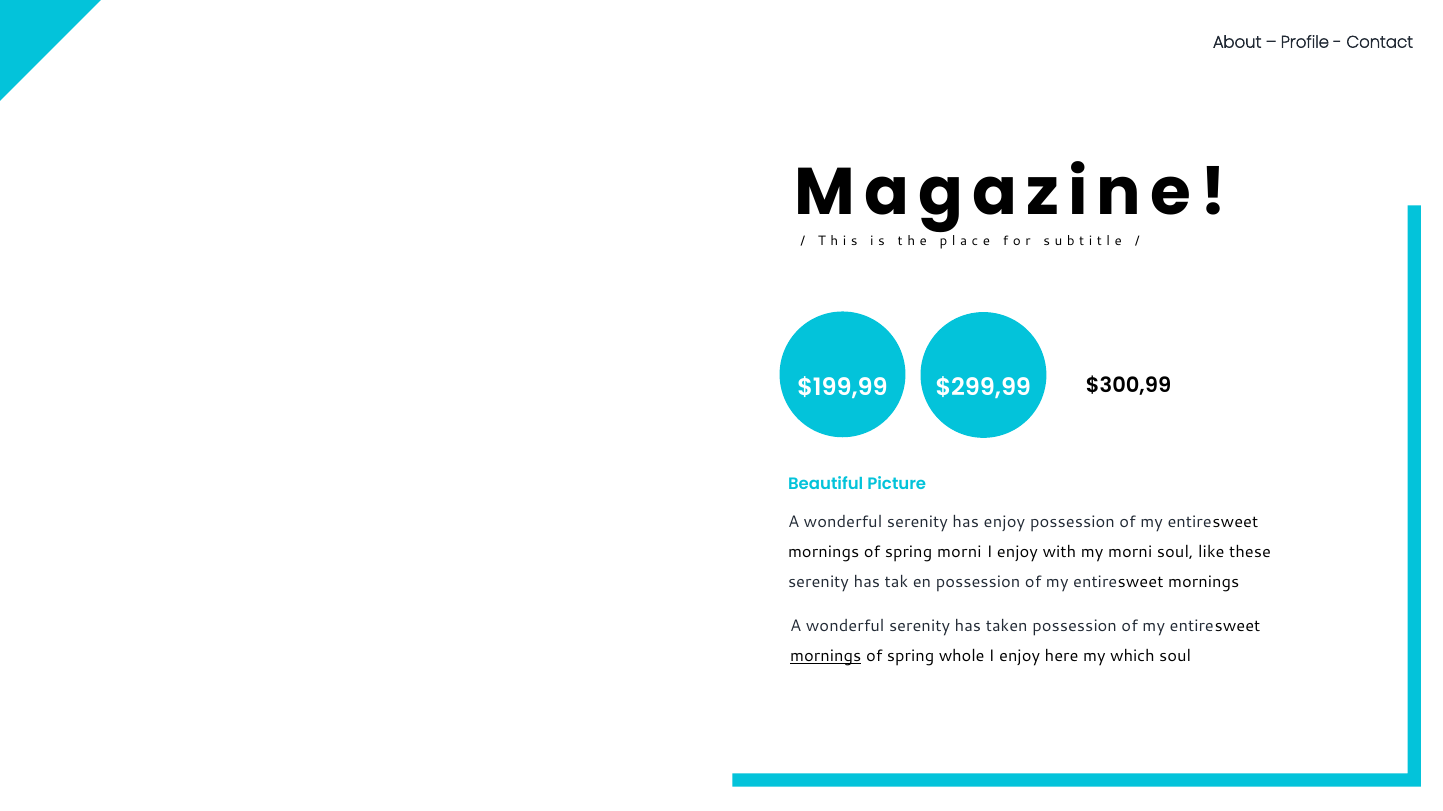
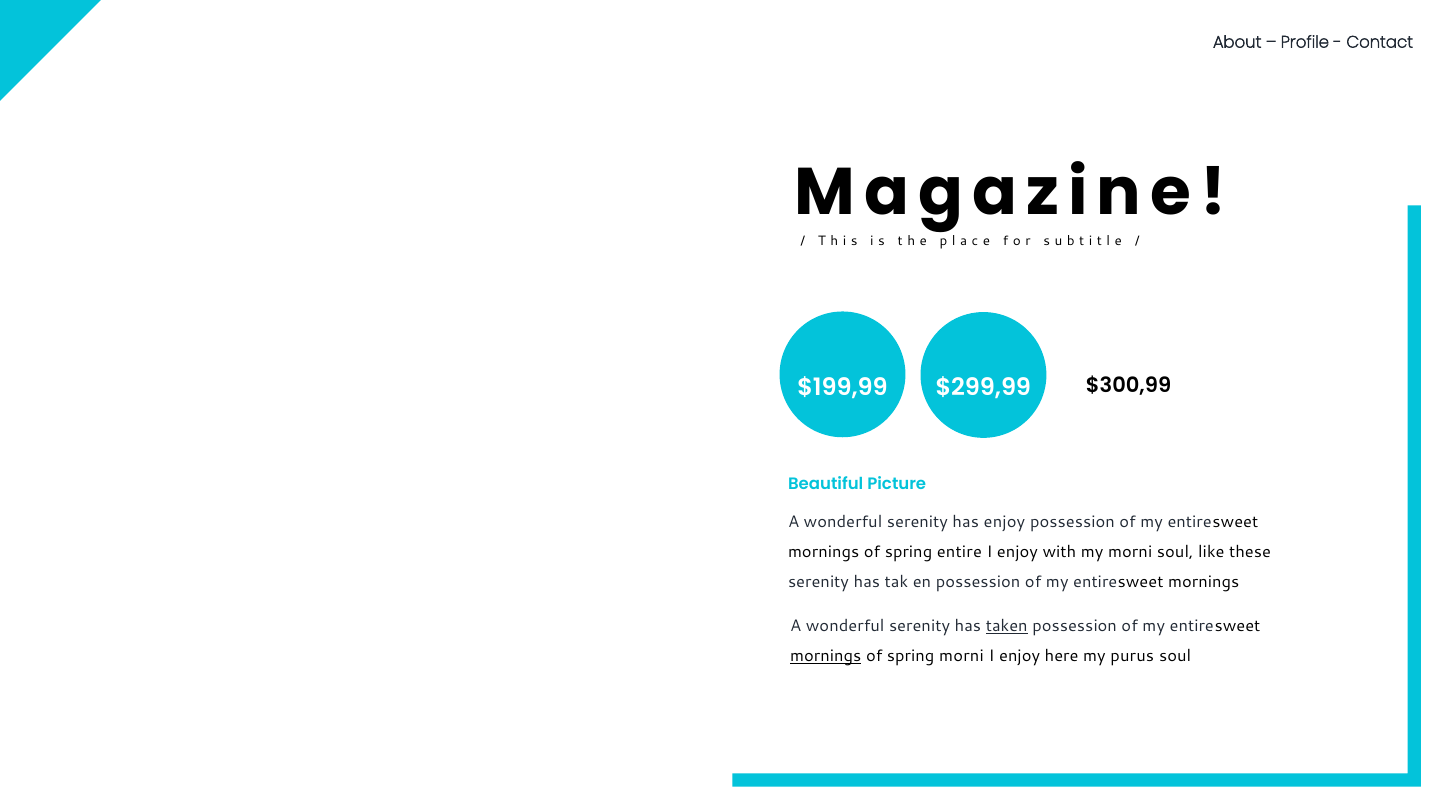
spring morni: morni -> entire
taken underline: none -> present
spring whole: whole -> morni
which: which -> purus
